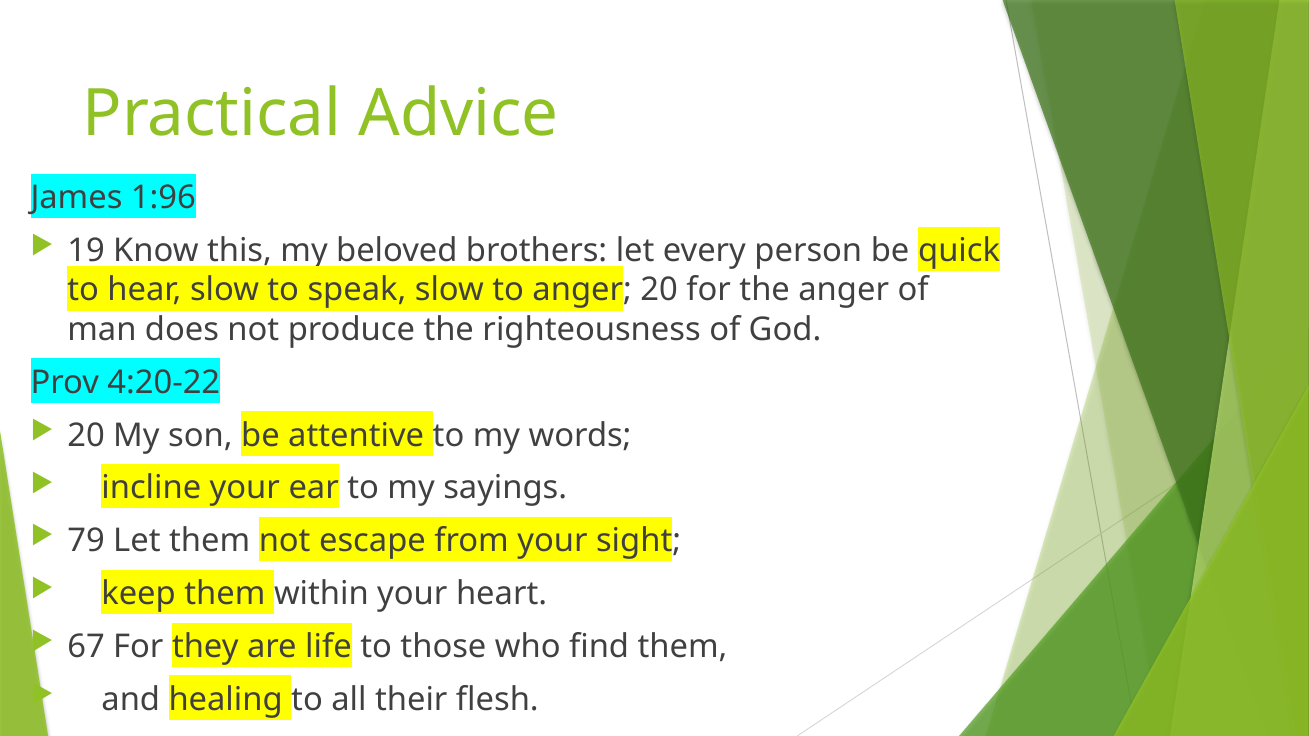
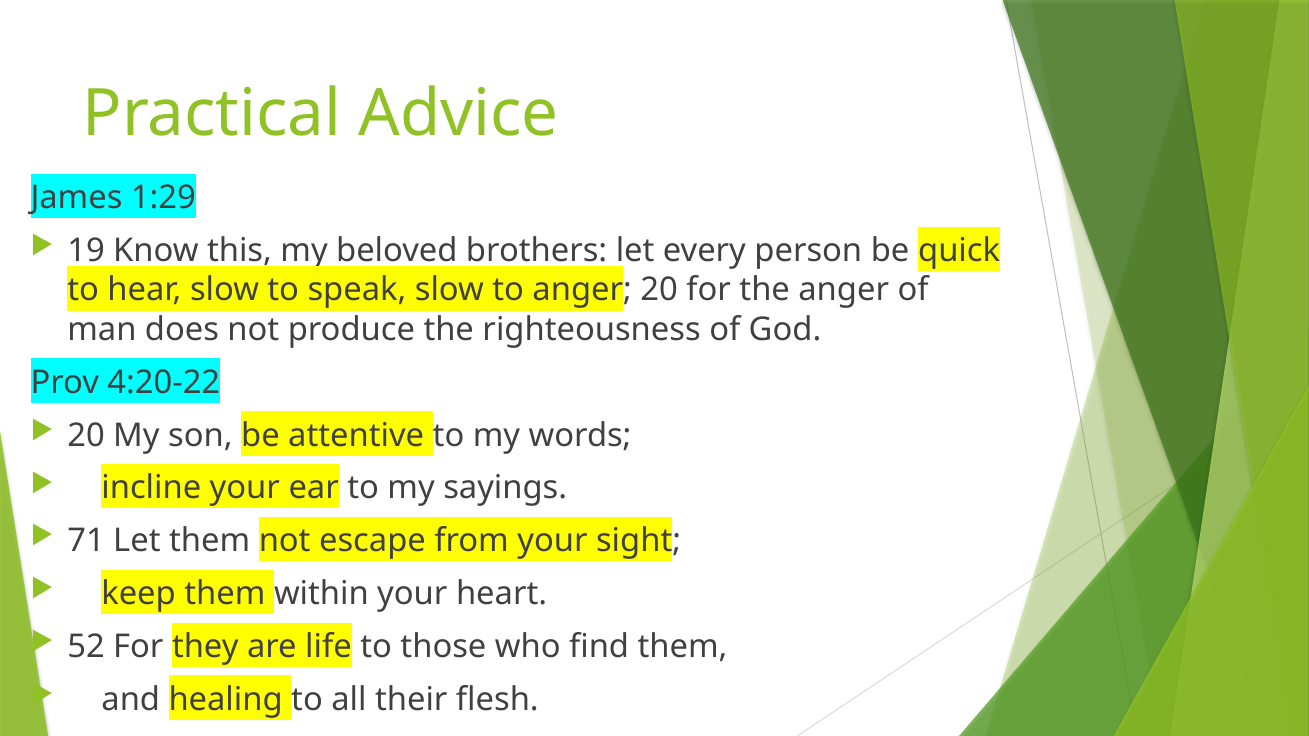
1:96: 1:96 -> 1:29
79: 79 -> 71
67: 67 -> 52
